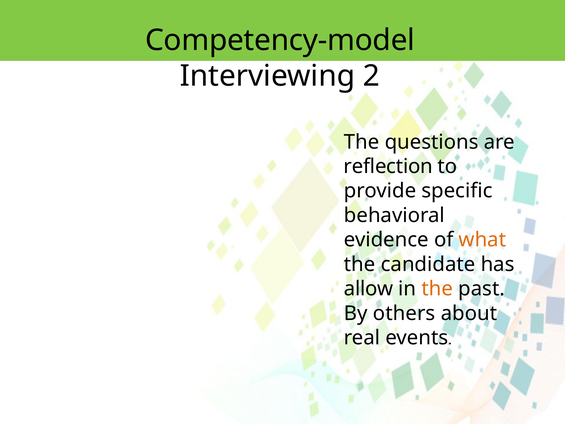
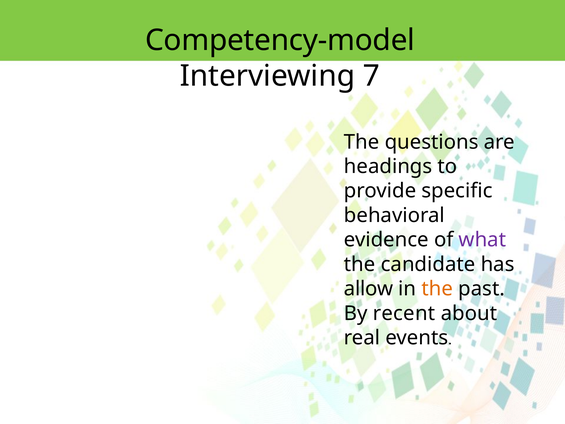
2: 2 -> 7
reflection: reflection -> headings
what colour: orange -> purple
others: others -> recent
